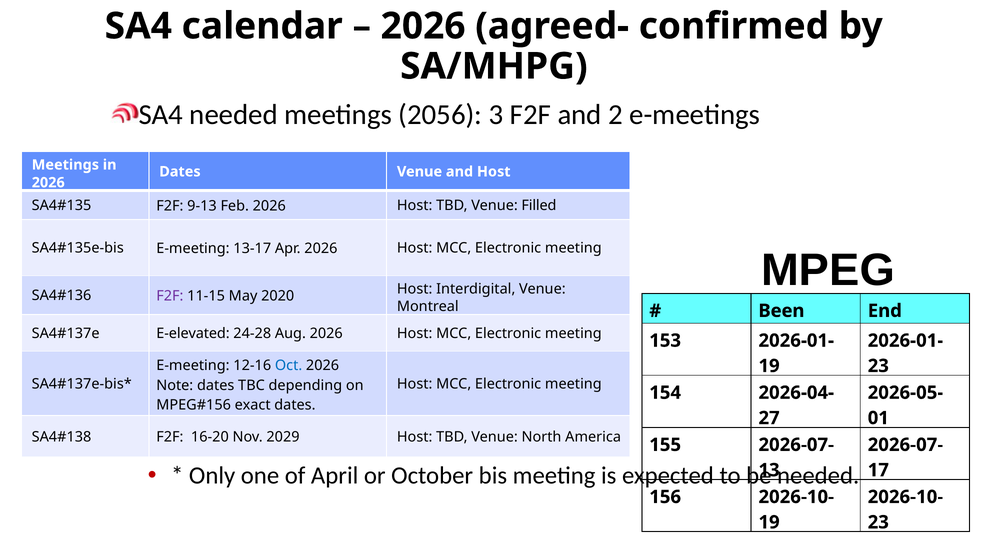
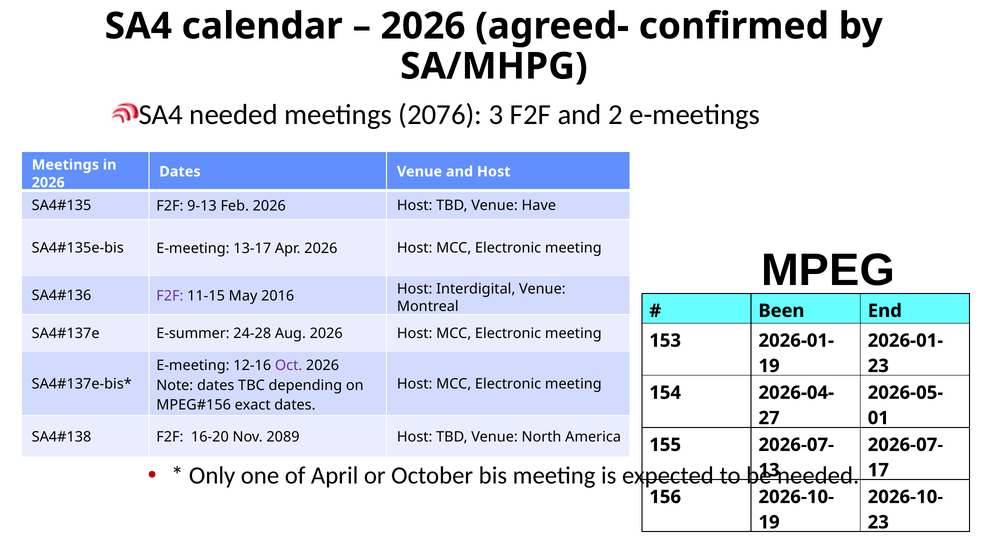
2056: 2056 -> 2076
Filled: Filled -> Have
2020: 2020 -> 2016
E-elevated: E-elevated -> E-summer
Oct colour: blue -> purple
2029: 2029 -> 2089
